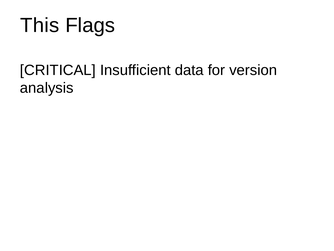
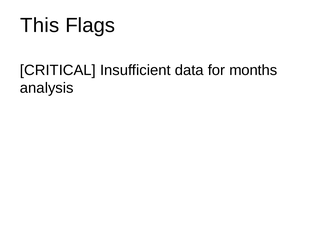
version: version -> months
